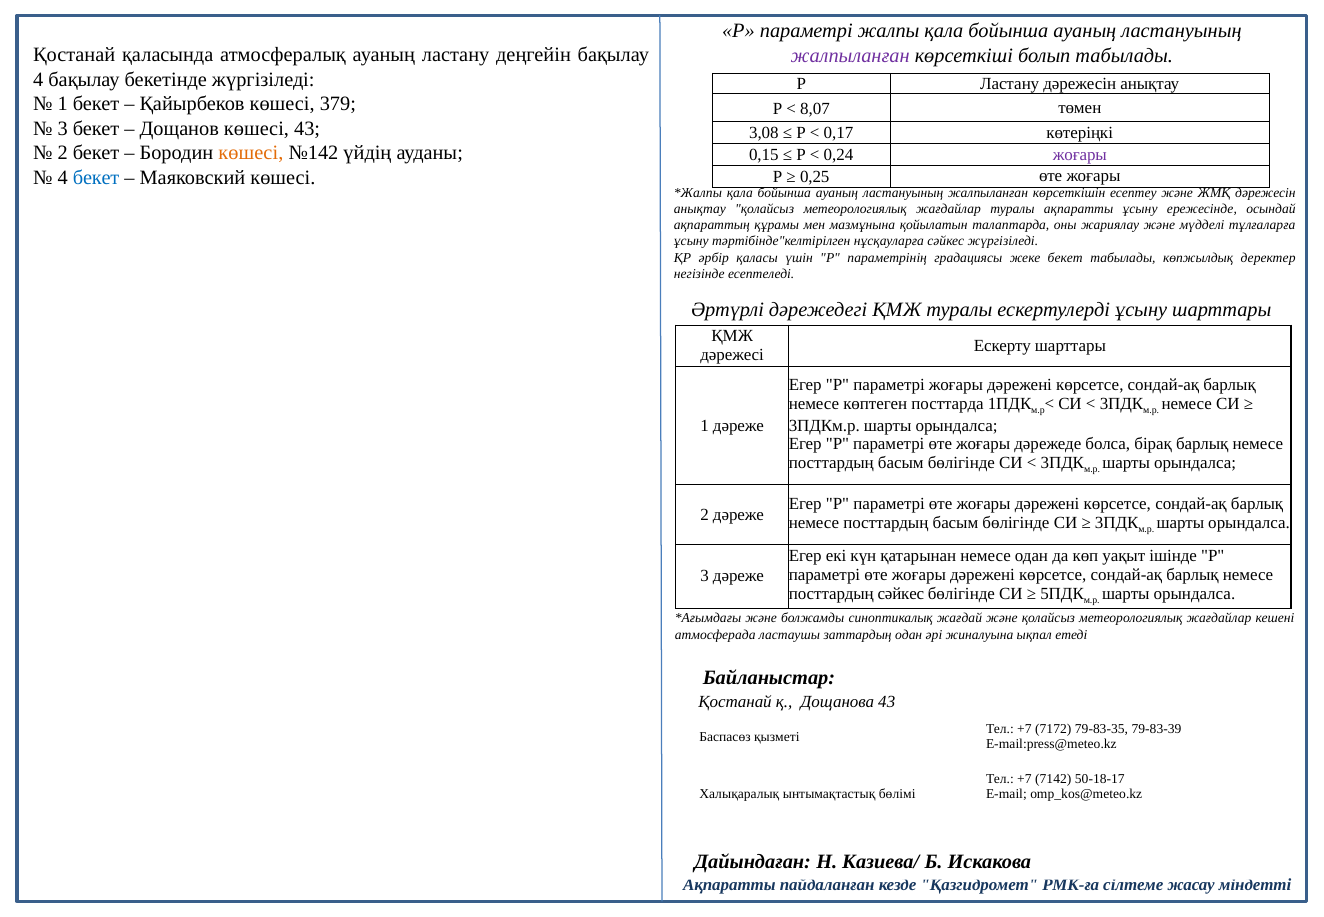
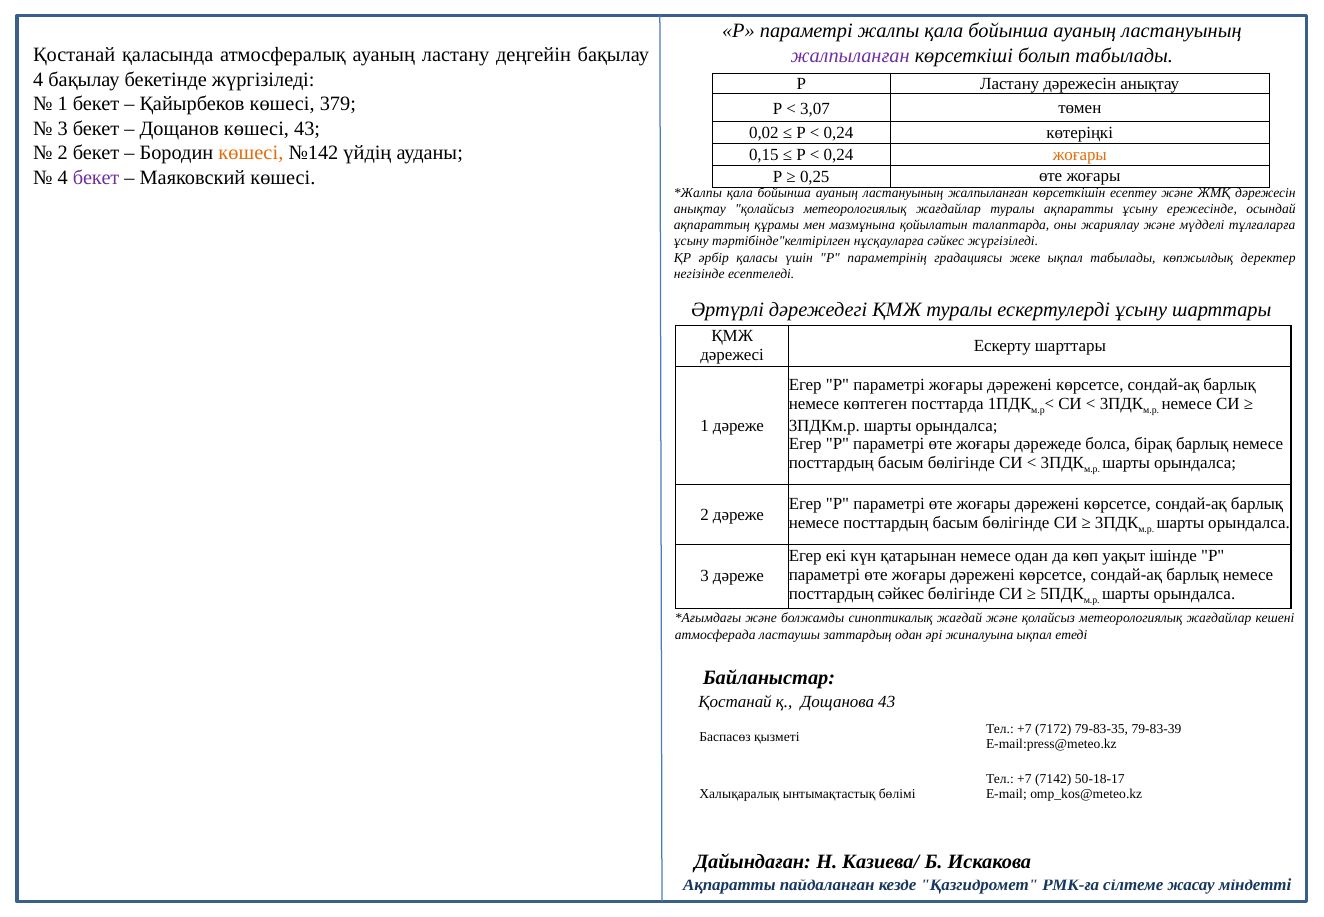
8,07: 8,07 -> 3,07
3,08: 3,08 -> 0,02
0,17 at (838, 133): 0,17 -> 0,24
жоғары at (1080, 154) colour: purple -> orange
бекет at (96, 177) colour: blue -> purple
жеке бекет: бекет -> ықпал
